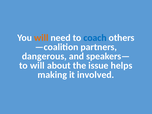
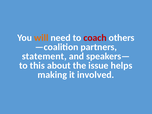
coach colour: blue -> red
dangerous: dangerous -> statement
to will: will -> this
